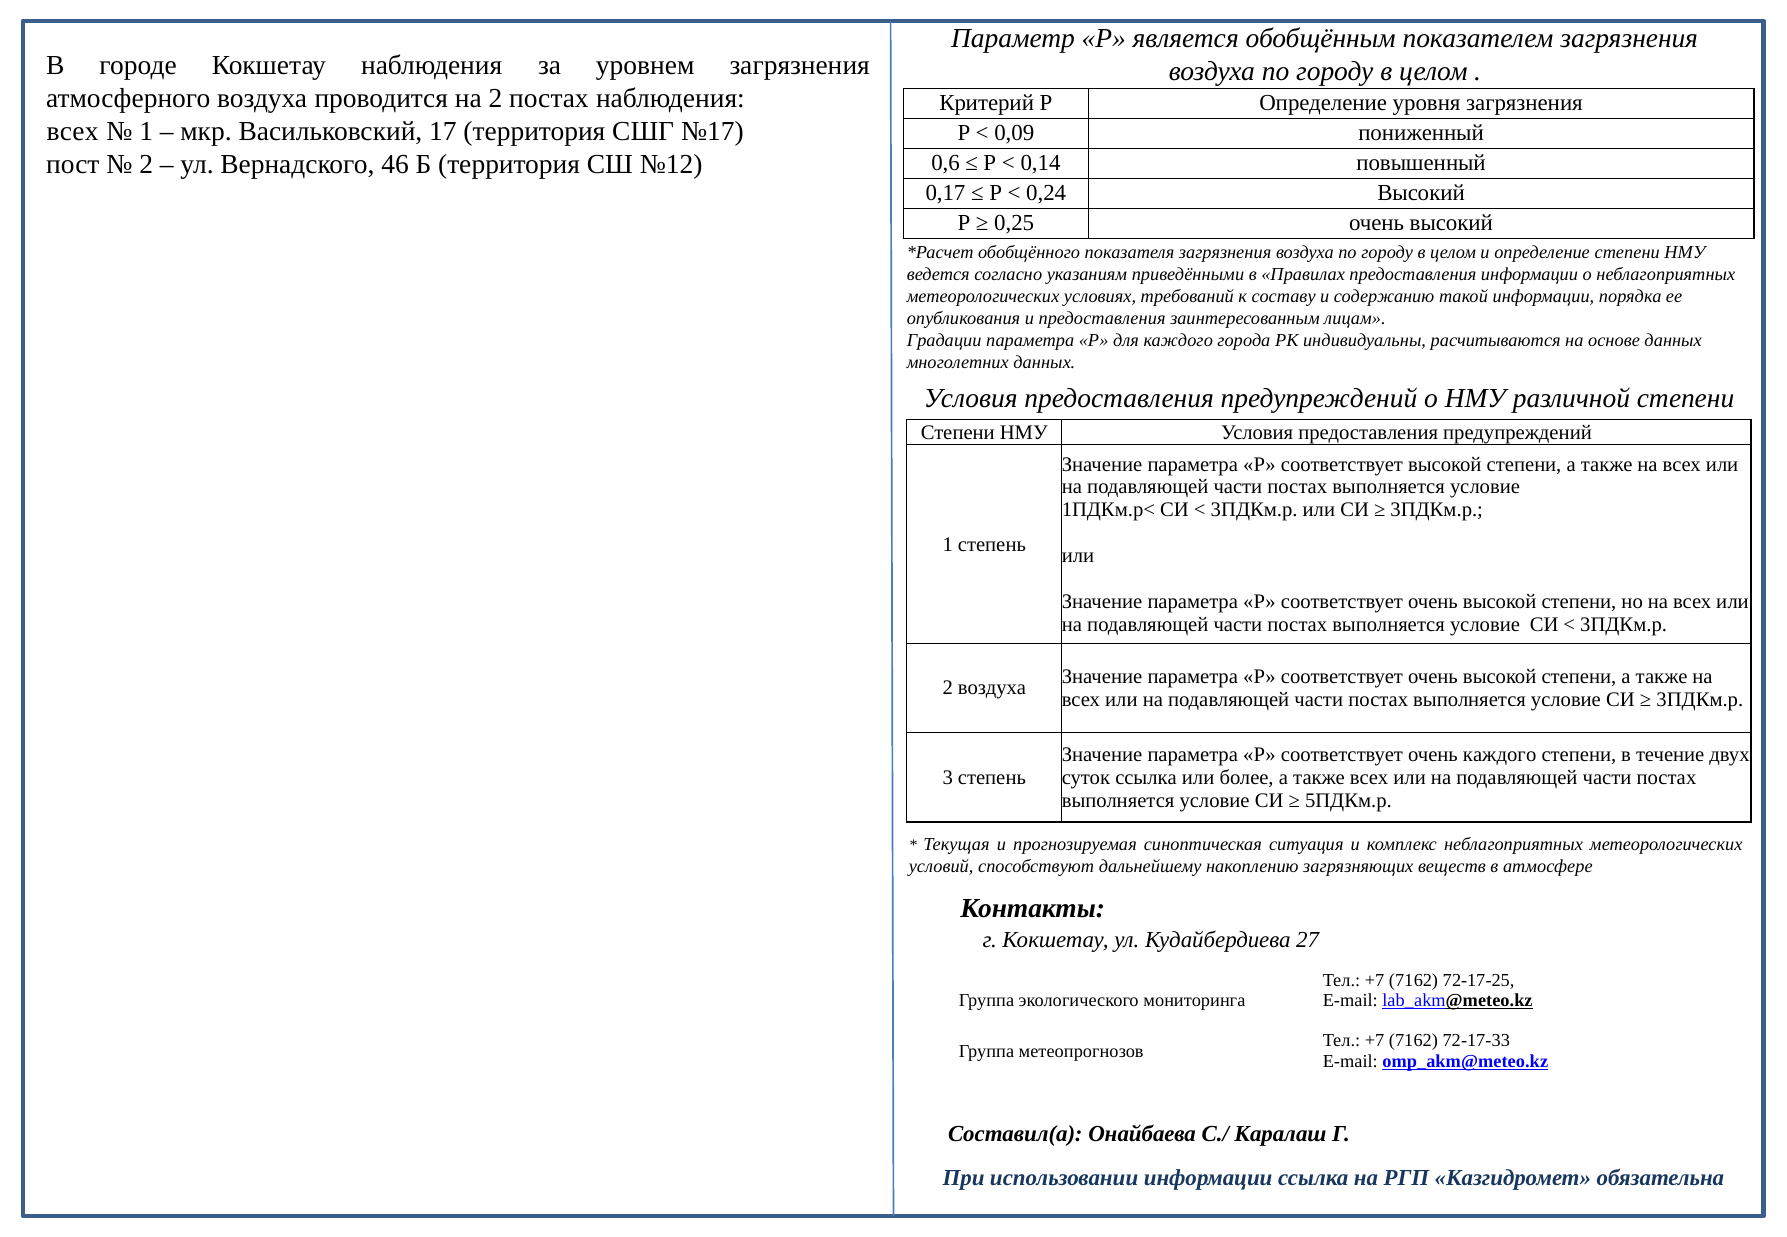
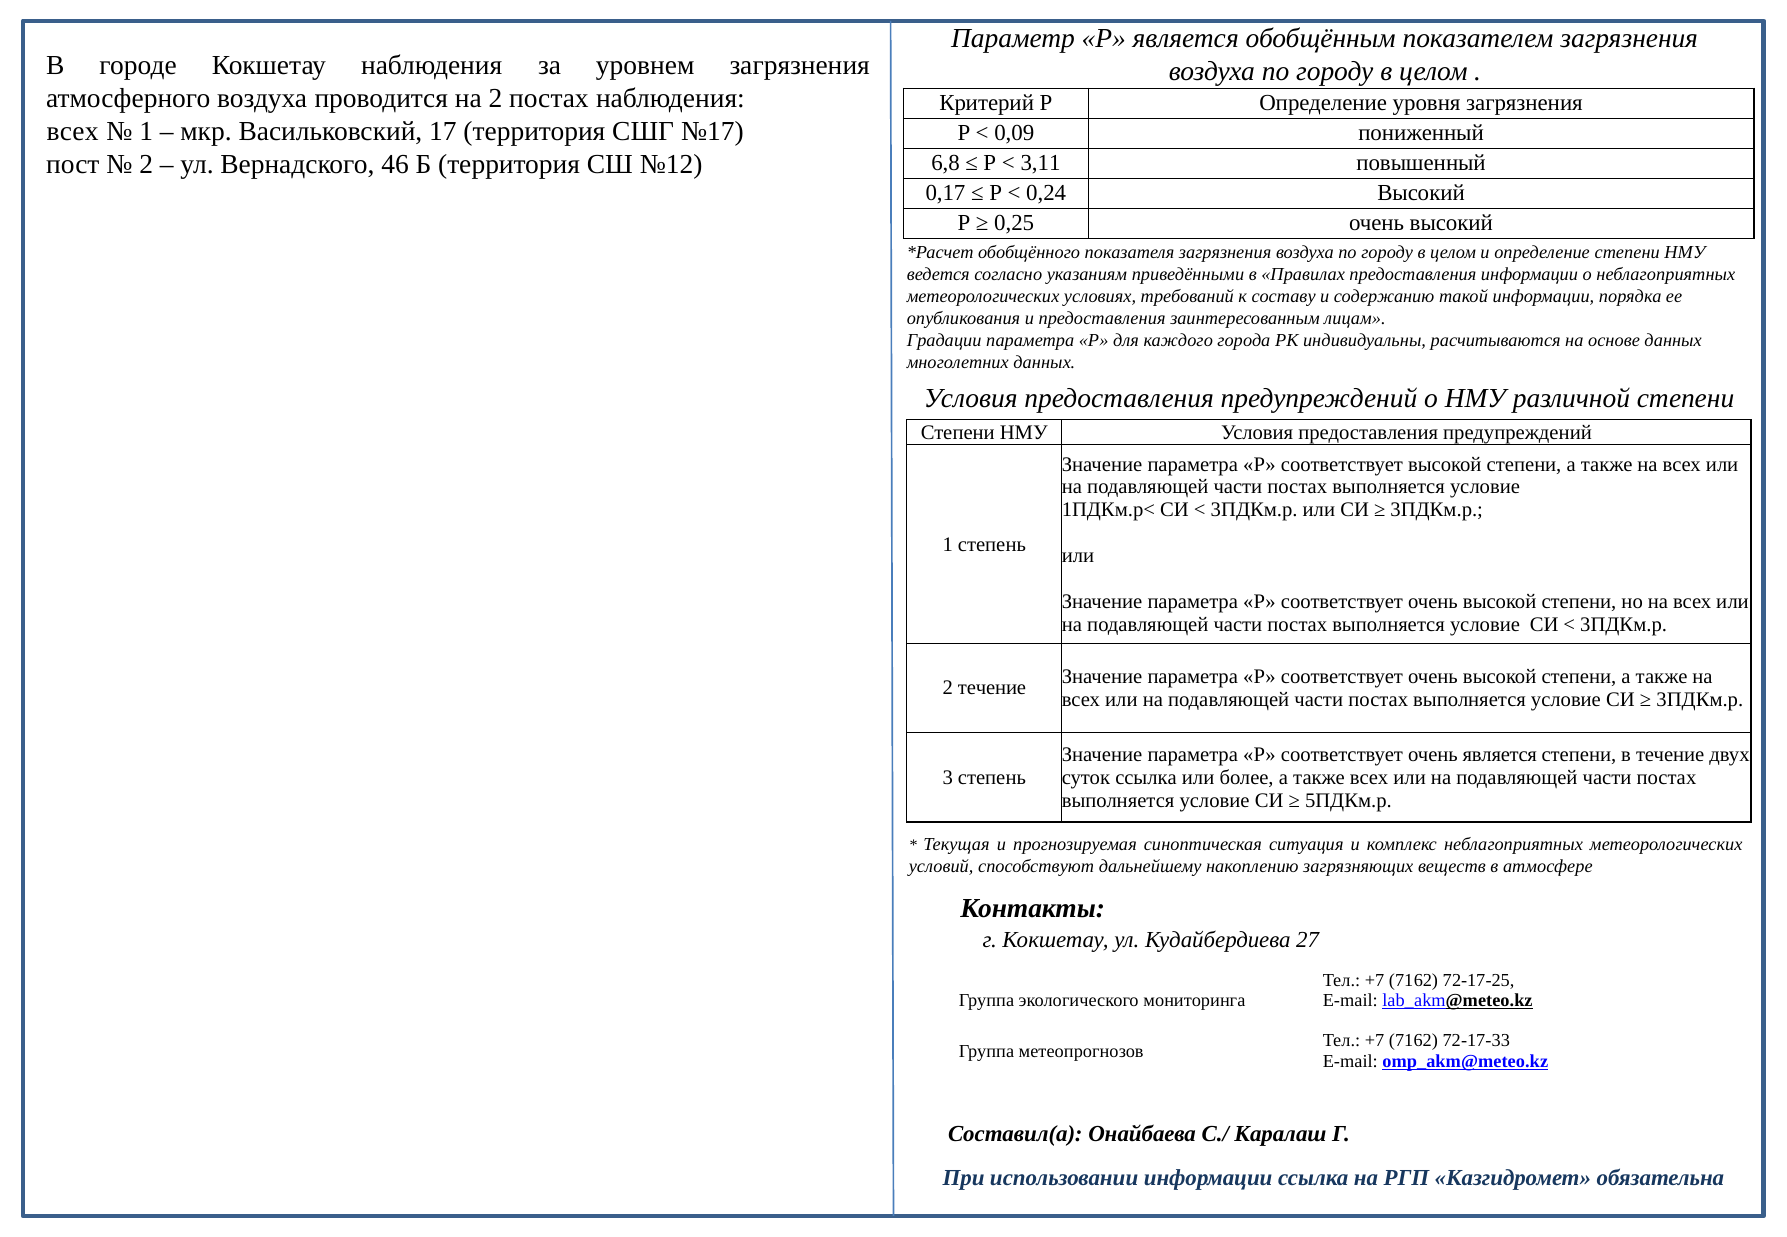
0,6: 0,6 -> 6,8
0,14: 0,14 -> 3,11
2 воздуха: воздуха -> течение
очень каждого: каждого -> является
